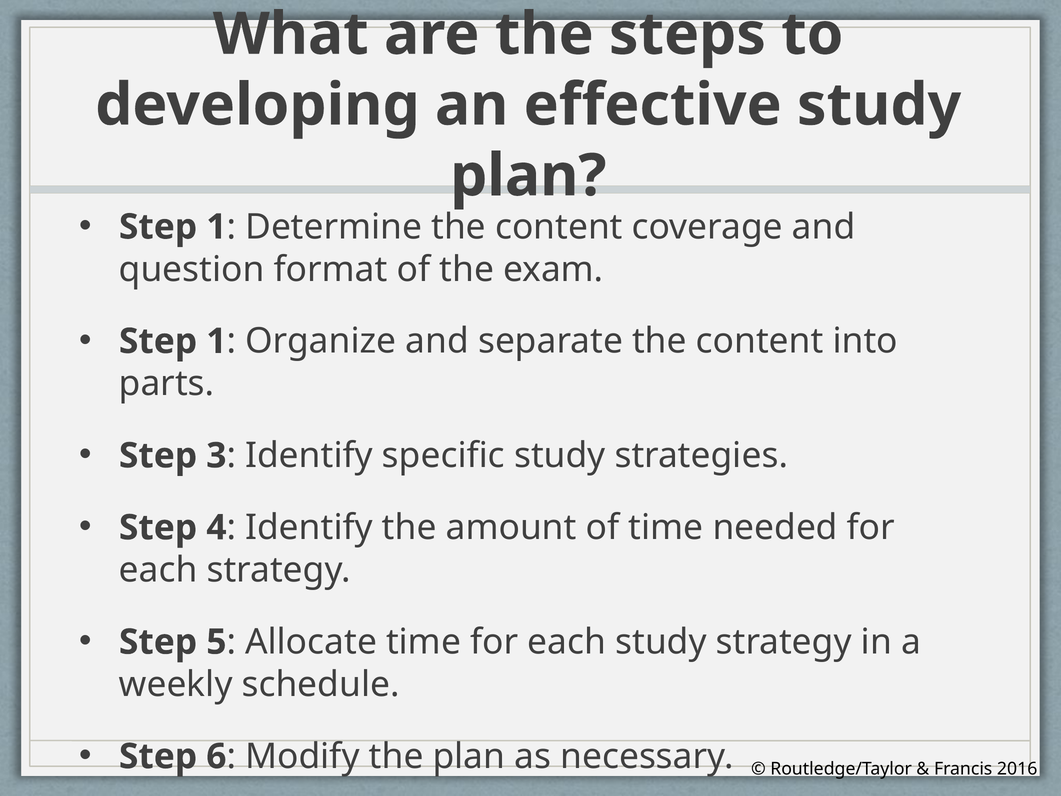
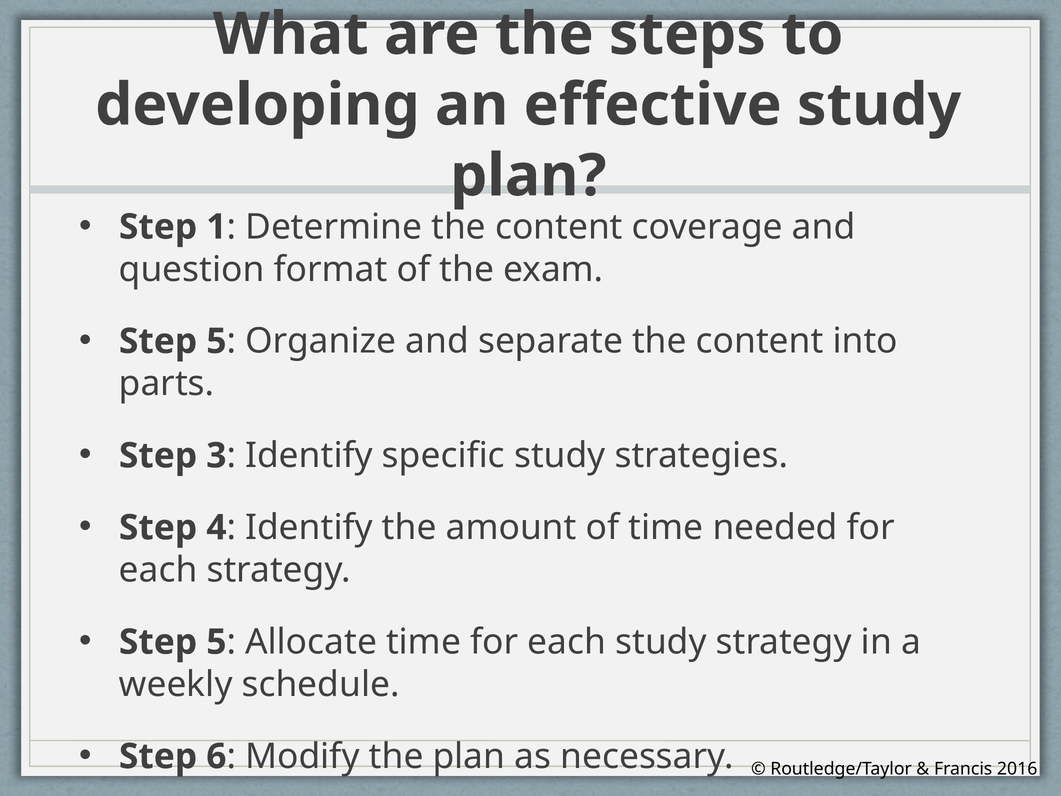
1 at (216, 341): 1 -> 5
